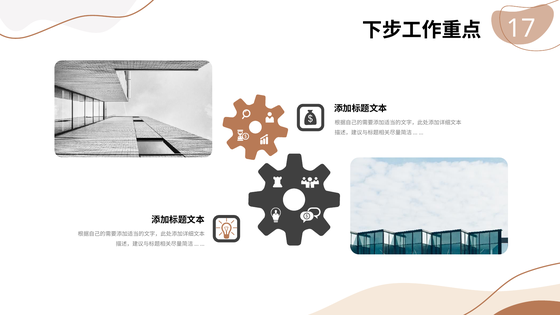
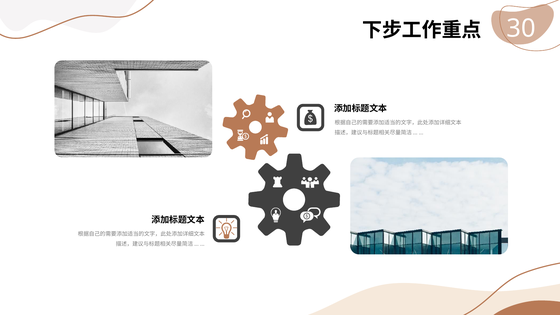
17: 17 -> 30
